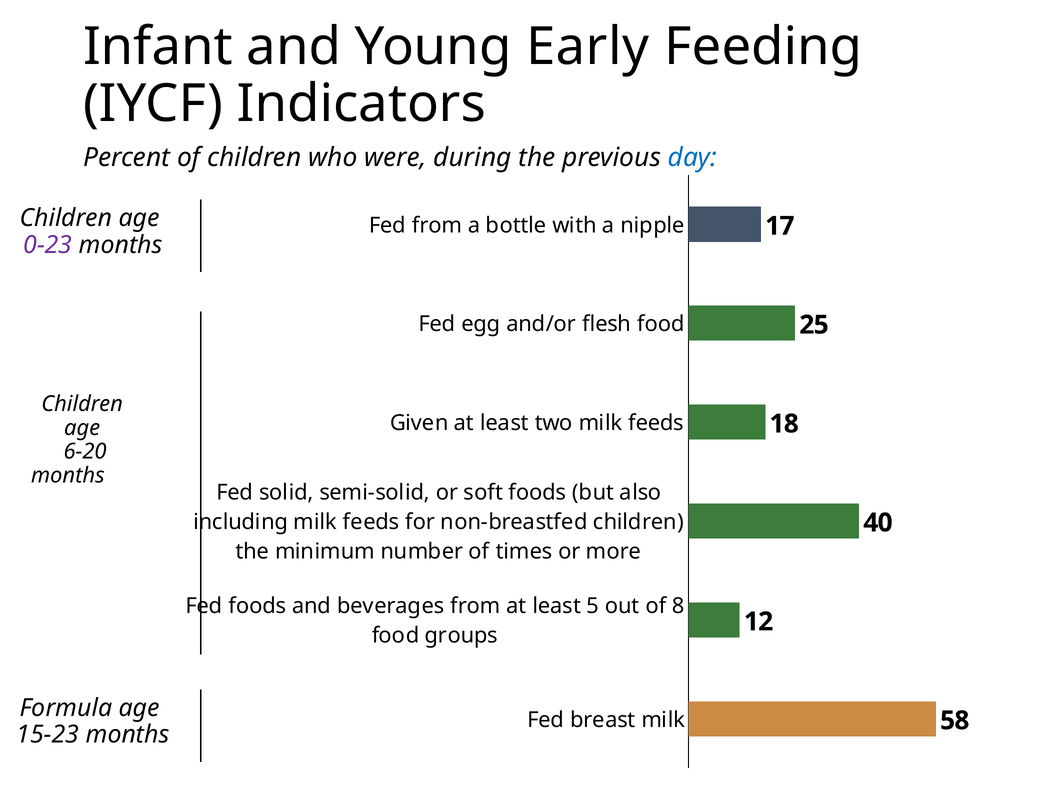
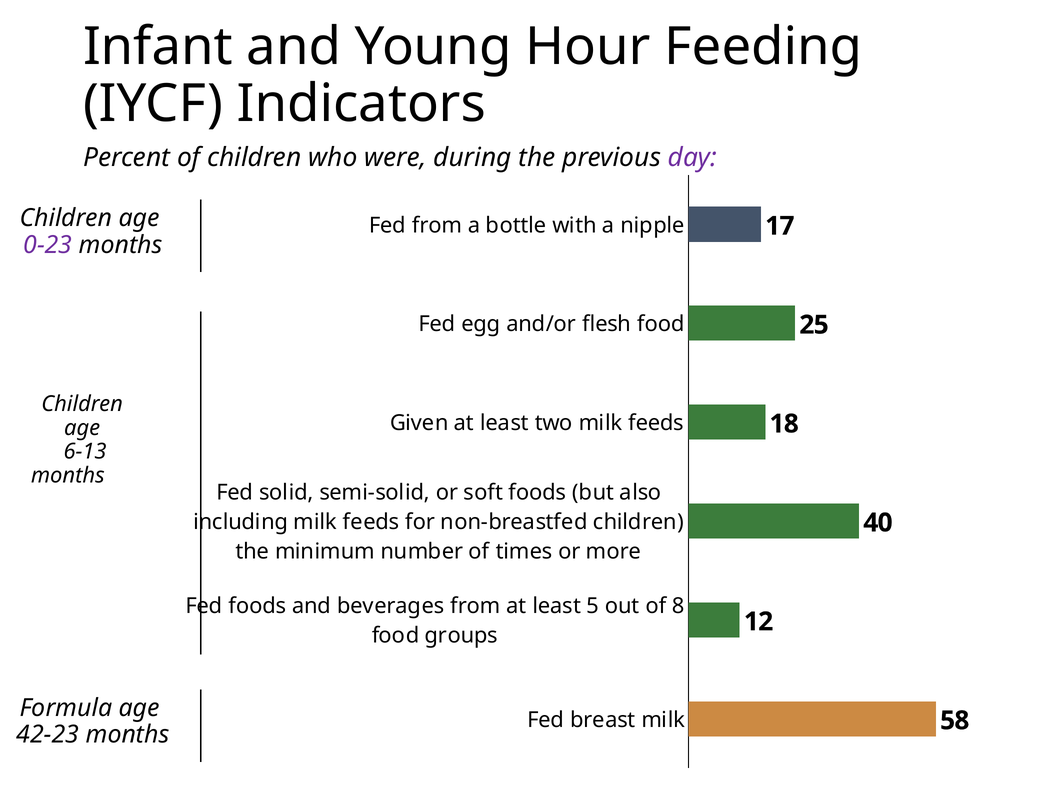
Early: Early -> Hour
day colour: blue -> purple
6-20: 6-20 -> 6-13
15-23: 15-23 -> 42-23
